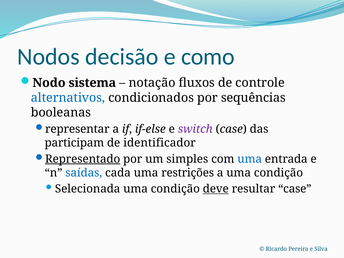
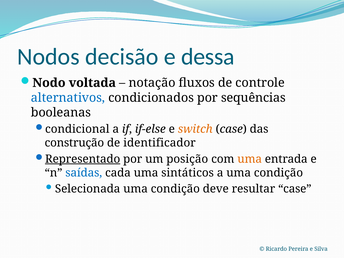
como: como -> dessa
sistema: sistema -> voltada
representar: representar -> condicional
switch colour: purple -> orange
participam: participam -> construção
simples: simples -> posição
uma at (250, 159) colour: blue -> orange
restrições: restrições -> sintáticos
deve underline: present -> none
